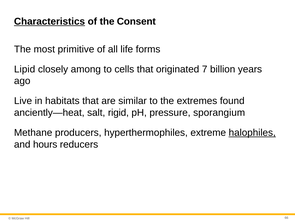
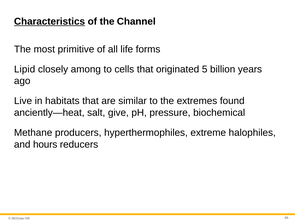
Consent: Consent -> Channel
7: 7 -> 5
rigid: rigid -> give
sporangium: sporangium -> biochemical
halophiles underline: present -> none
